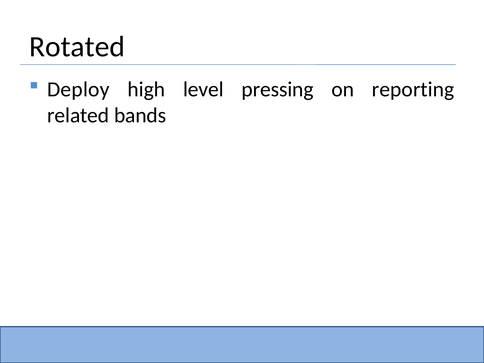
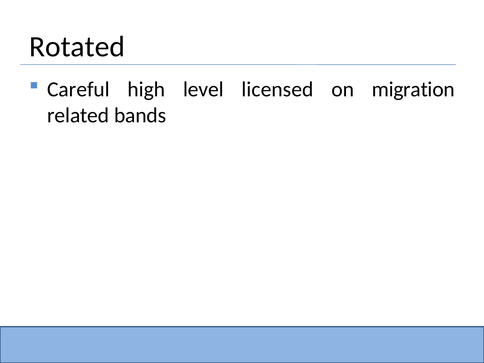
Deploy: Deploy -> Careful
pressing: pressing -> licensed
reporting: reporting -> migration
